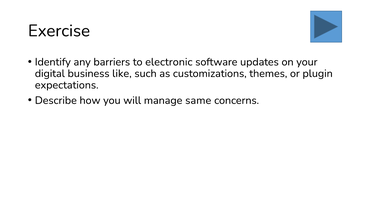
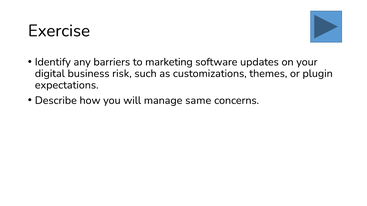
electronic: electronic -> marketing
like: like -> risk
